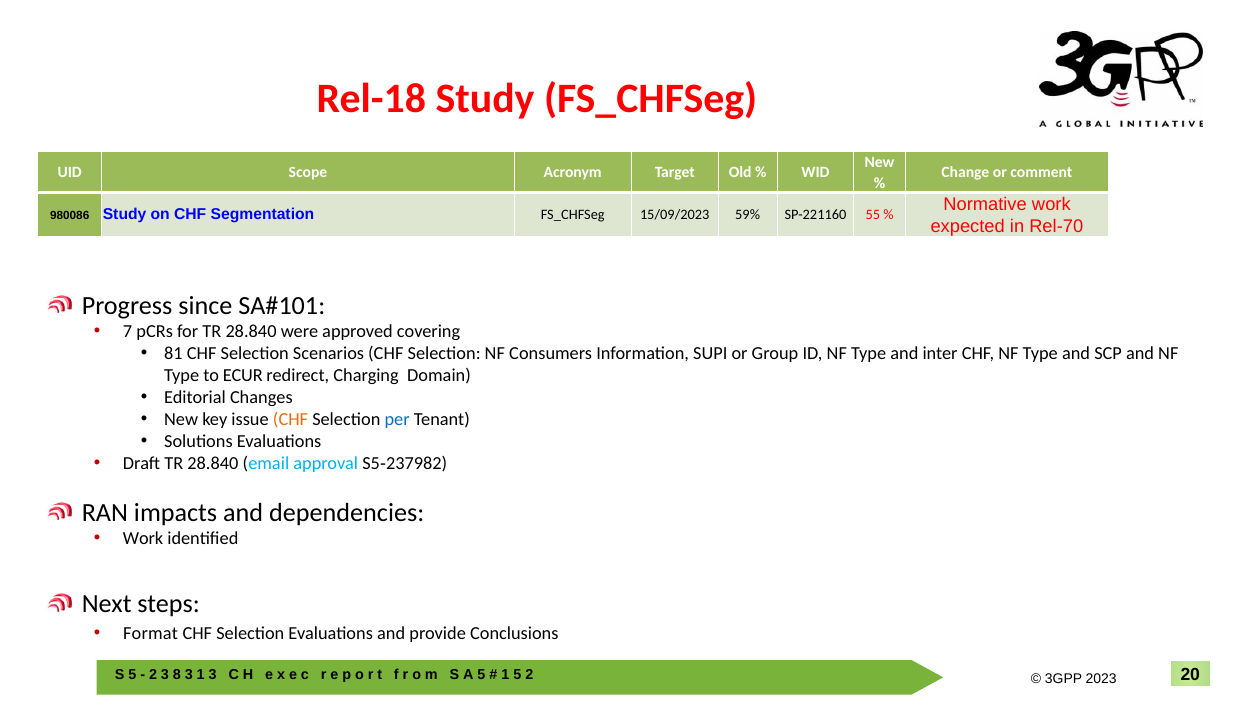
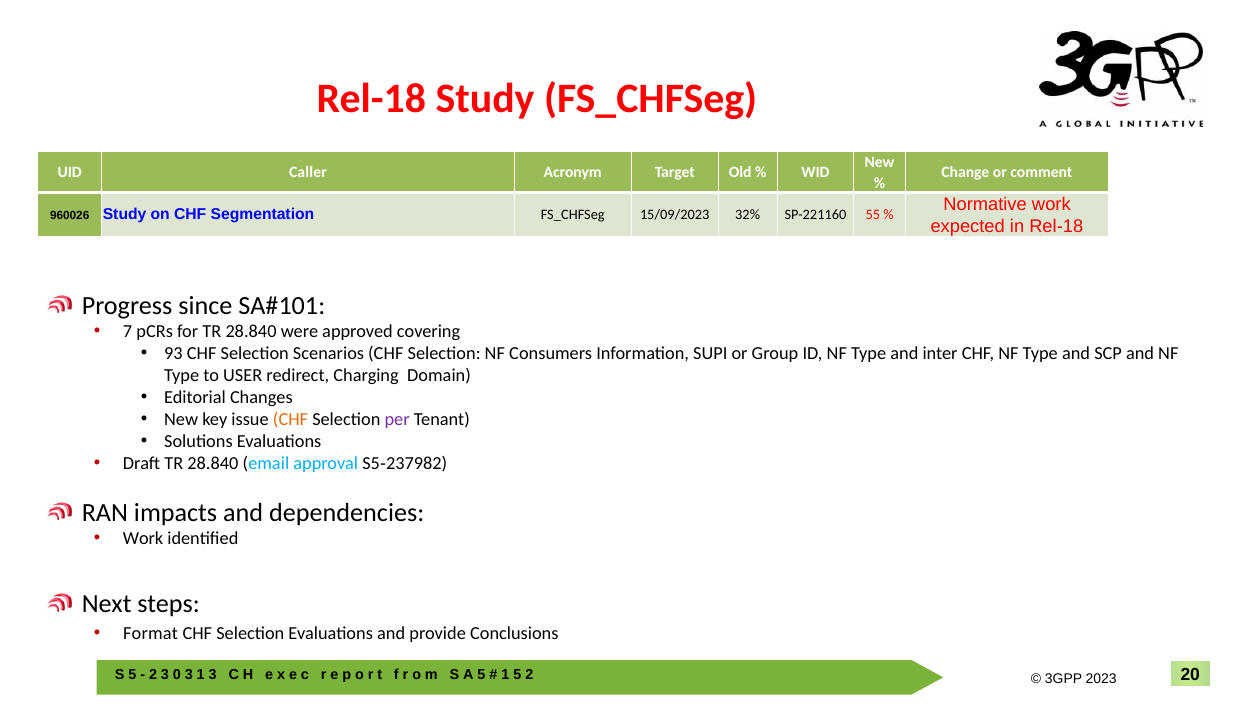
Scope: Scope -> Caller
980086: 980086 -> 960026
59%: 59% -> 32%
in Rel-70: Rel-70 -> Rel-18
81: 81 -> 93
ECUR: ECUR -> USER
per colour: blue -> purple
8: 8 -> 0
